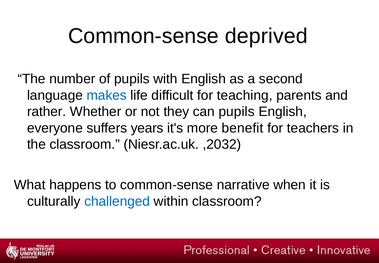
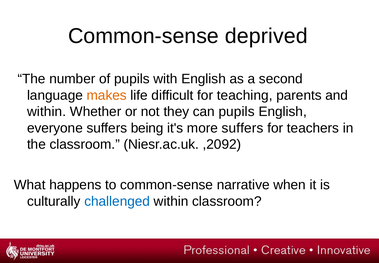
makes colour: blue -> orange
rather at (47, 111): rather -> within
years: years -> being
more benefit: benefit -> suffers
,2032: ,2032 -> ,2092
